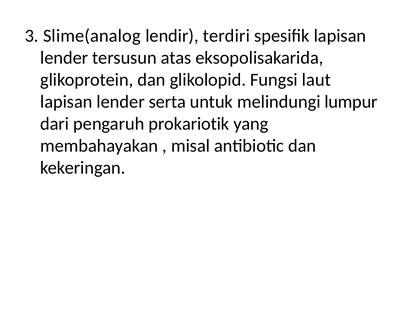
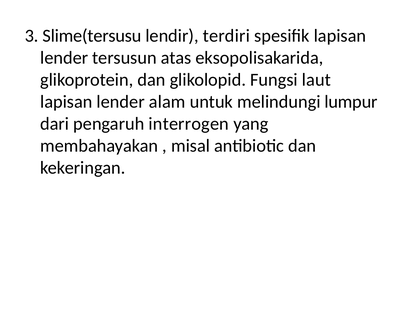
Slime(analog: Slime(analog -> Slime(tersusu
serta: serta -> alam
prokariotik: prokariotik -> interrogen
